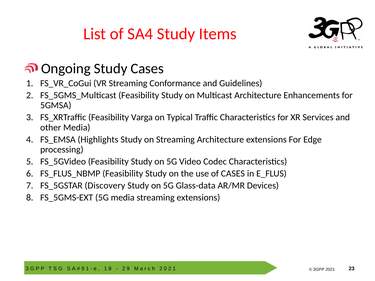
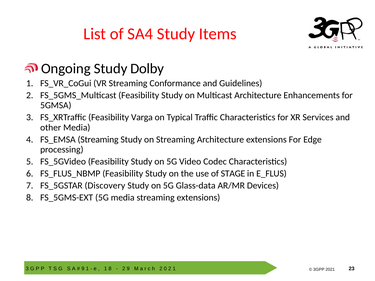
Study Cases: Cases -> Dolby
FS_EMSA Highlights: Highlights -> Streaming
of CASES: CASES -> STAGE
